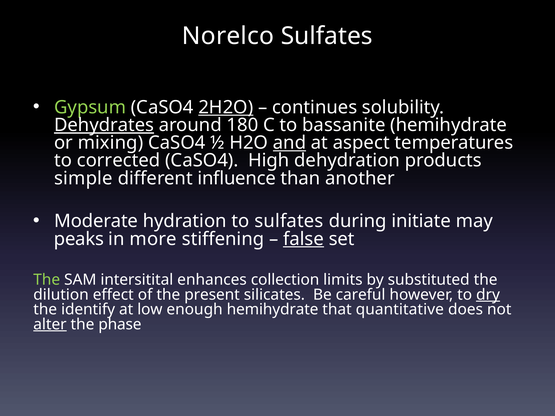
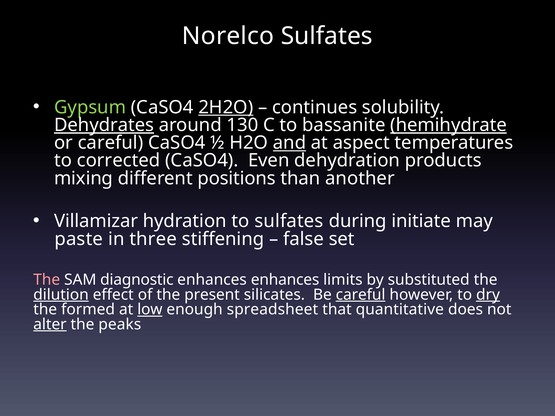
180: 180 -> 130
hemihydrate at (449, 125) underline: none -> present
or mixing: mixing -> careful
High: High -> Even
simple: simple -> mixing
influence: influence -> positions
Moderate: Moderate -> Villamizar
peaks: peaks -> paste
more: more -> three
false underline: present -> none
The at (47, 280) colour: light green -> pink
intersitital: intersitital -> diagnostic
enhances collection: collection -> enhances
dilution underline: none -> present
careful at (361, 295) underline: none -> present
identify: identify -> formed
low underline: none -> present
enough hemihydrate: hemihydrate -> spreadsheet
phase: phase -> peaks
